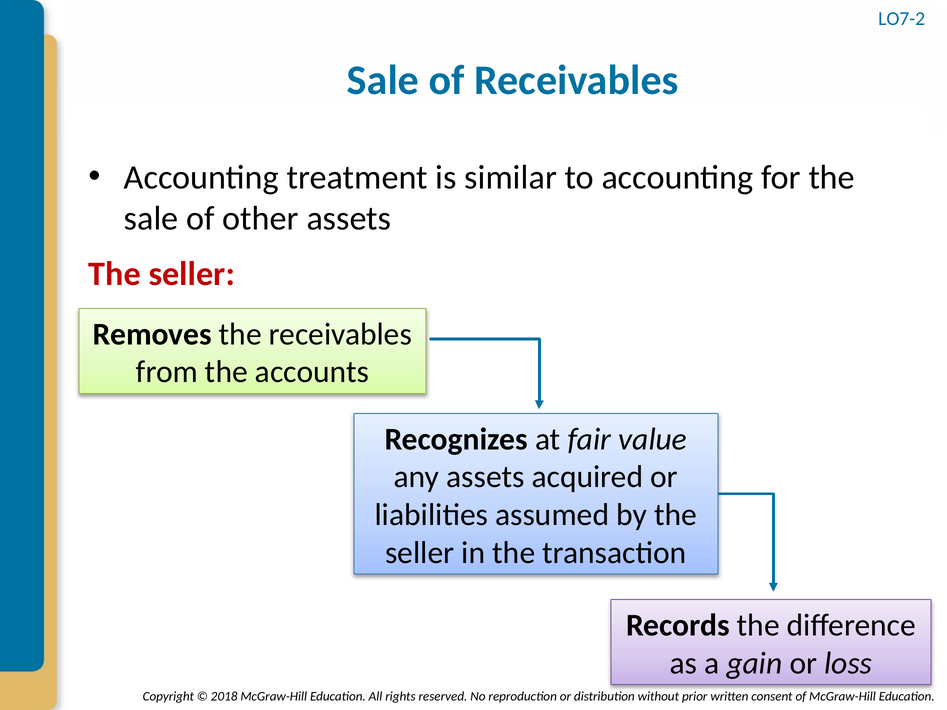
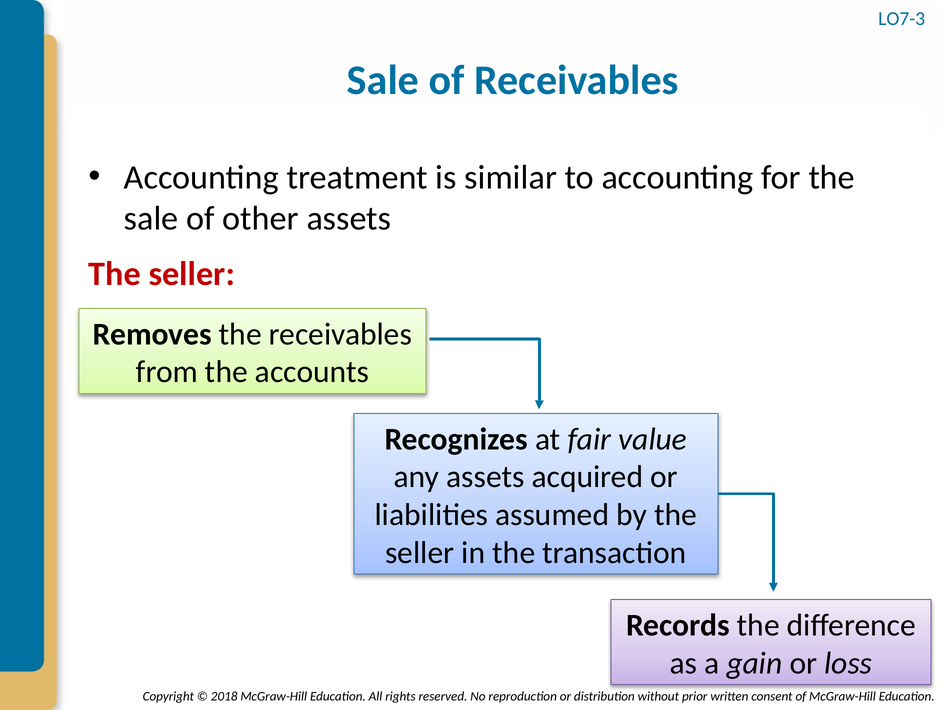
LO7-2: LO7-2 -> LO7-3
